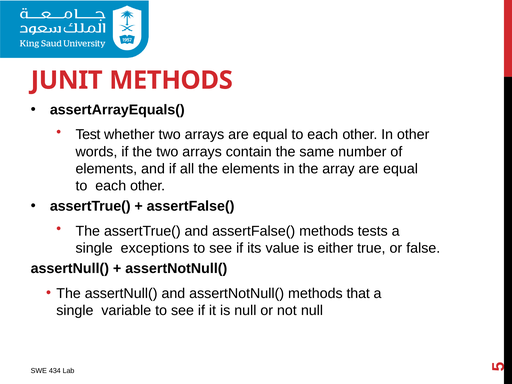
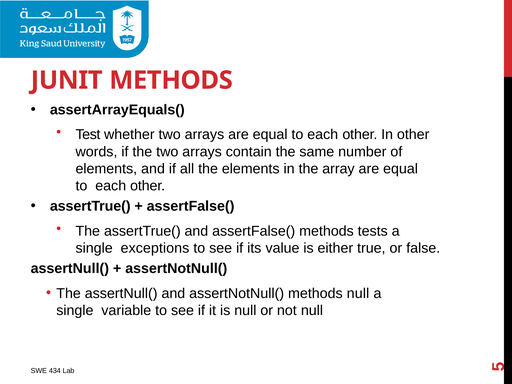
methods that: that -> null
